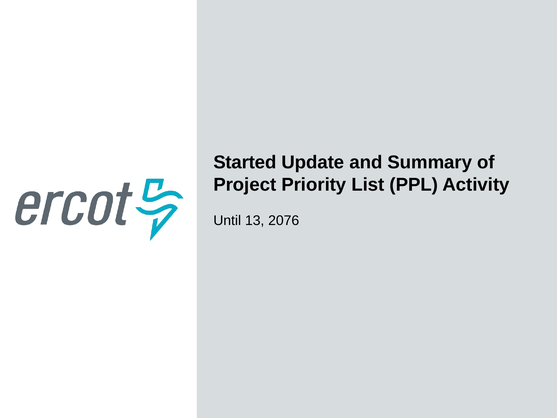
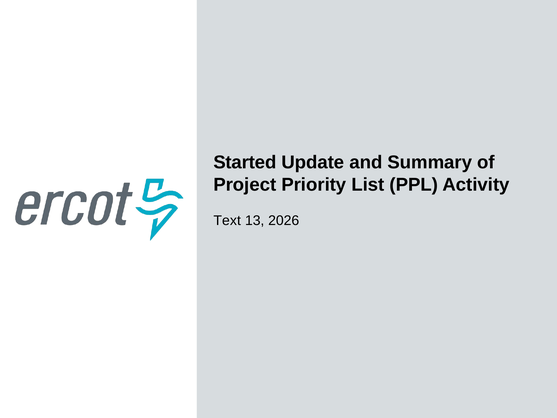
Until: Until -> Text
2076: 2076 -> 2026
